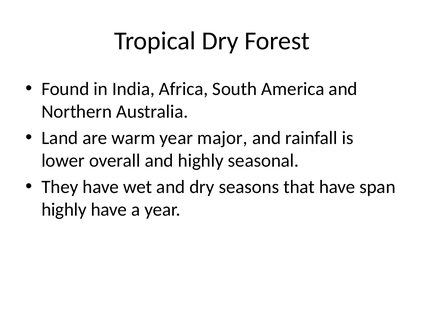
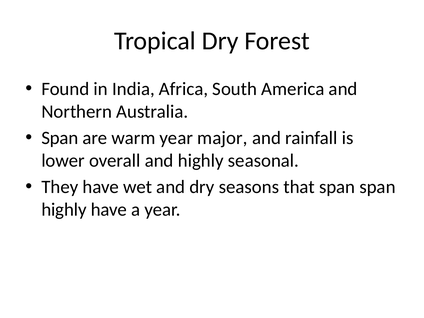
Land at (60, 138): Land -> Span
that have: have -> span
